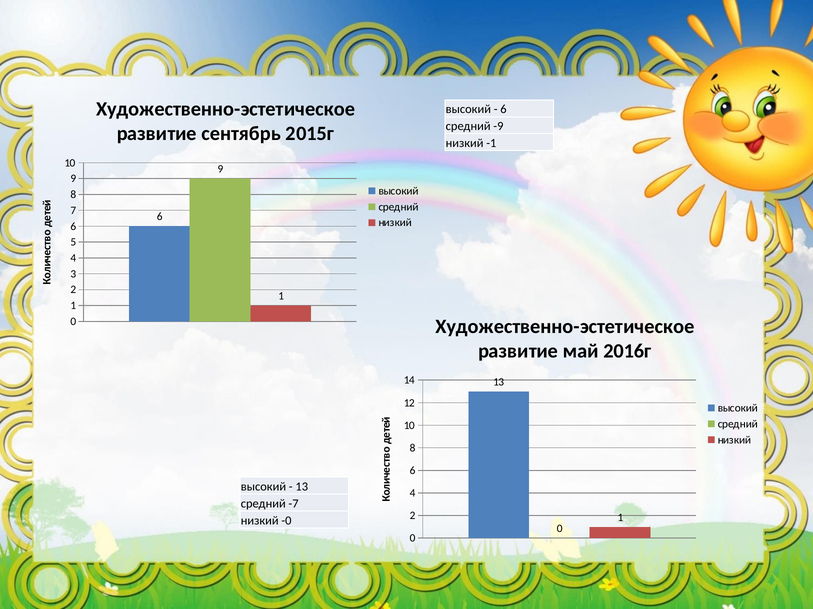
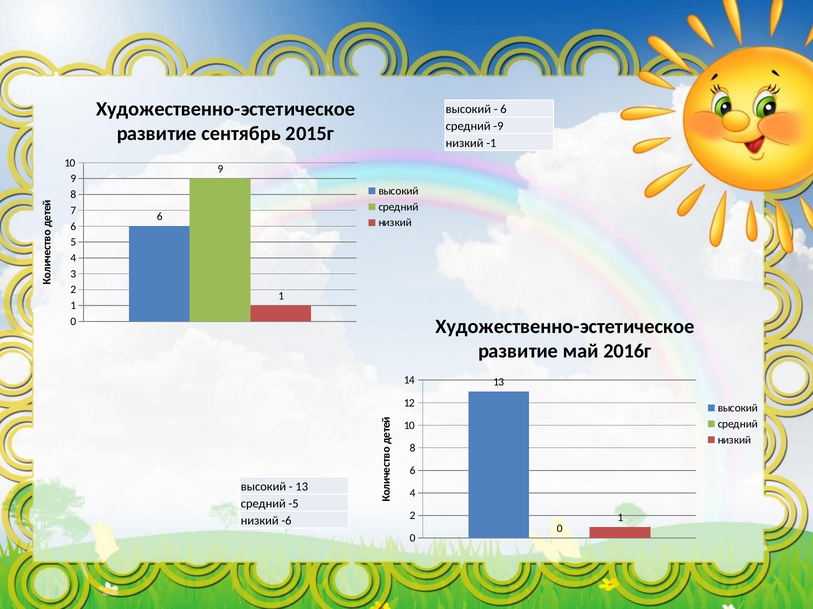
-7: -7 -> -5
-0: -0 -> -6
